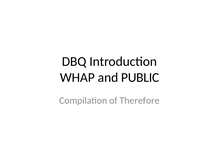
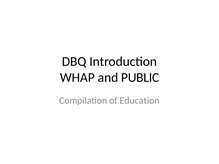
Therefore: Therefore -> Education
